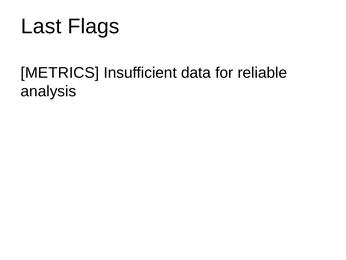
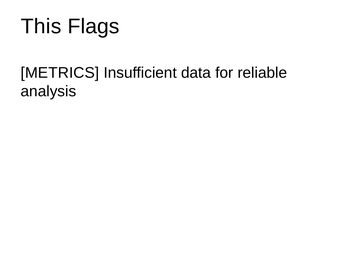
Last: Last -> This
